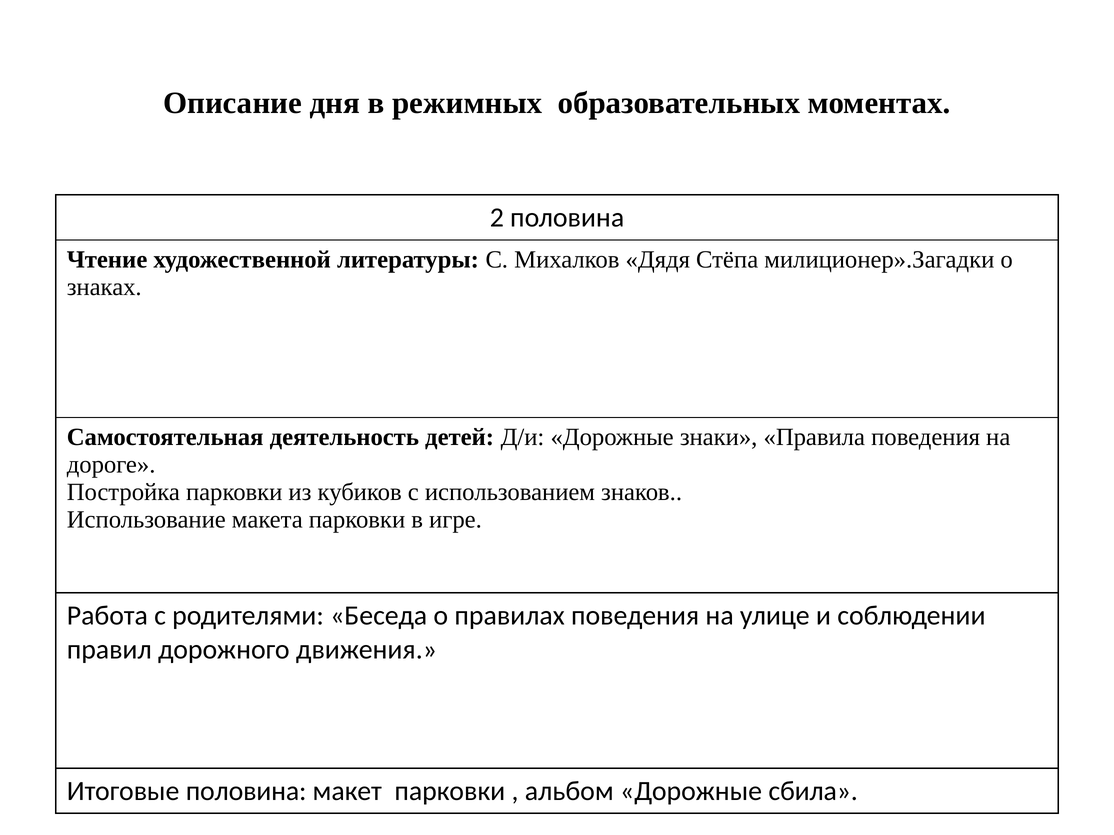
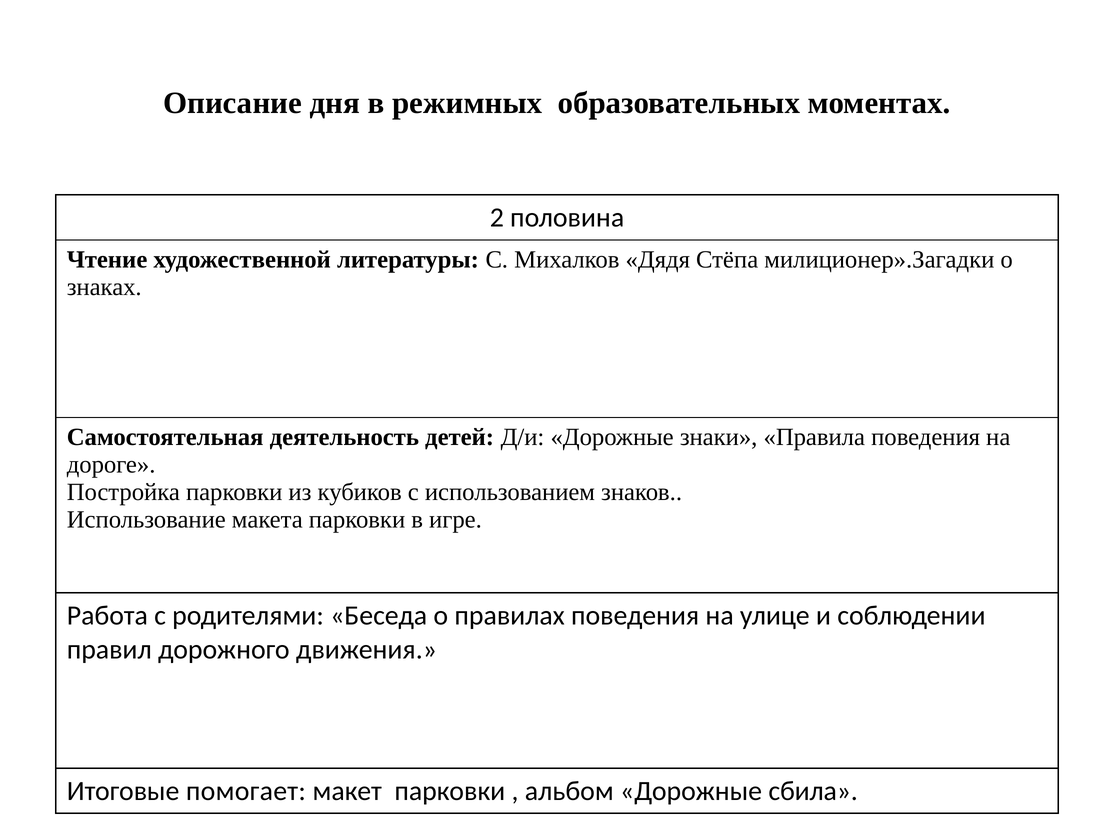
Итоговые половина: половина -> помогает
